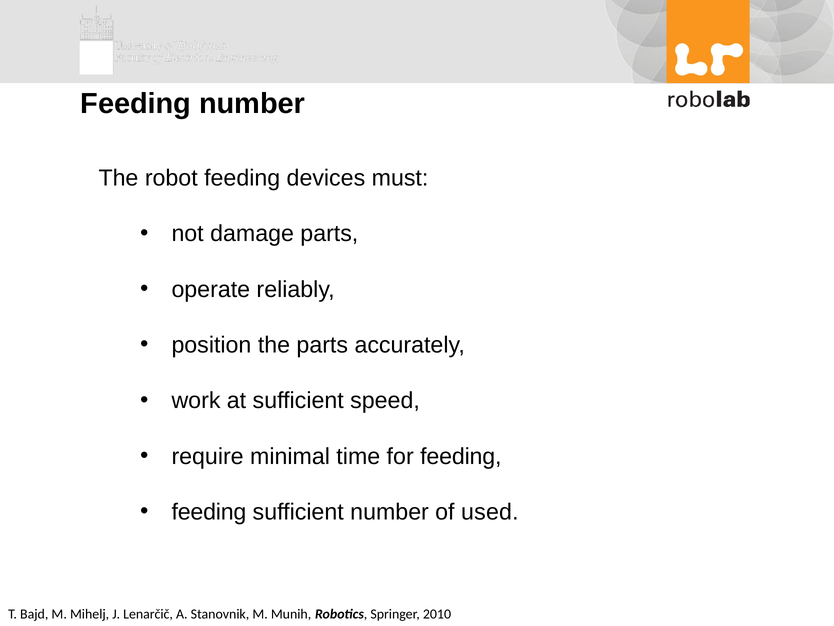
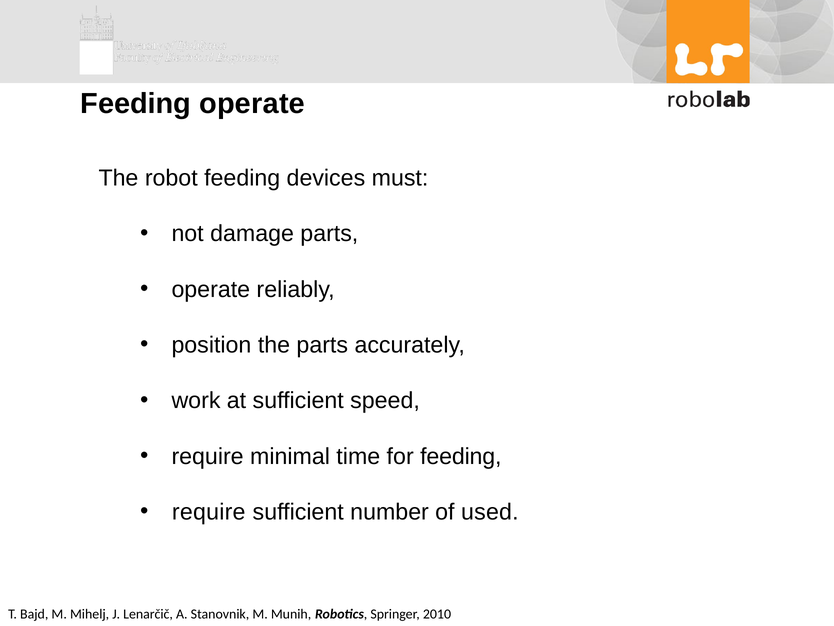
Feeding number: number -> operate
feeding at (209, 512): feeding -> require
